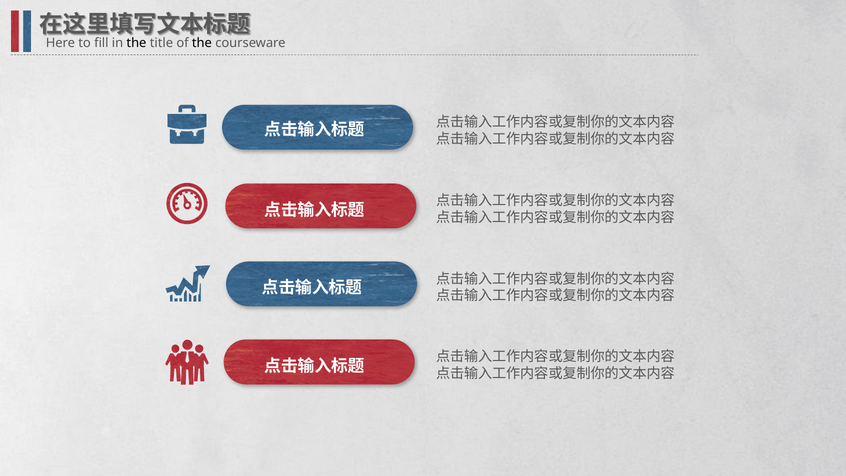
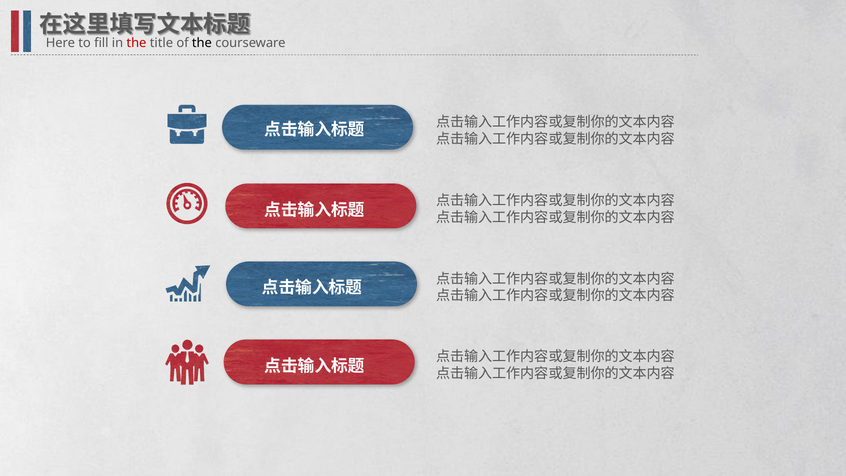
the at (136, 43) colour: black -> red
